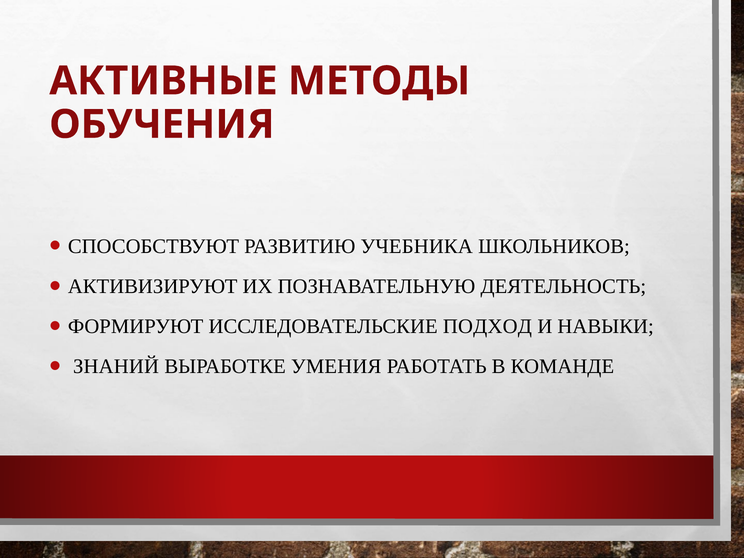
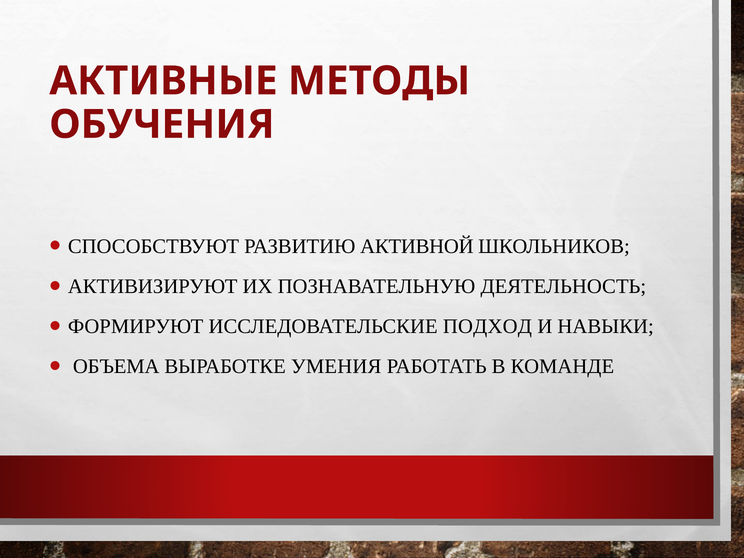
УЧЕБНИКА: УЧЕБНИКА -> АКТИВНОЙ
ЗНАНИЙ: ЗНАНИЙ -> ОБЪЕМА
